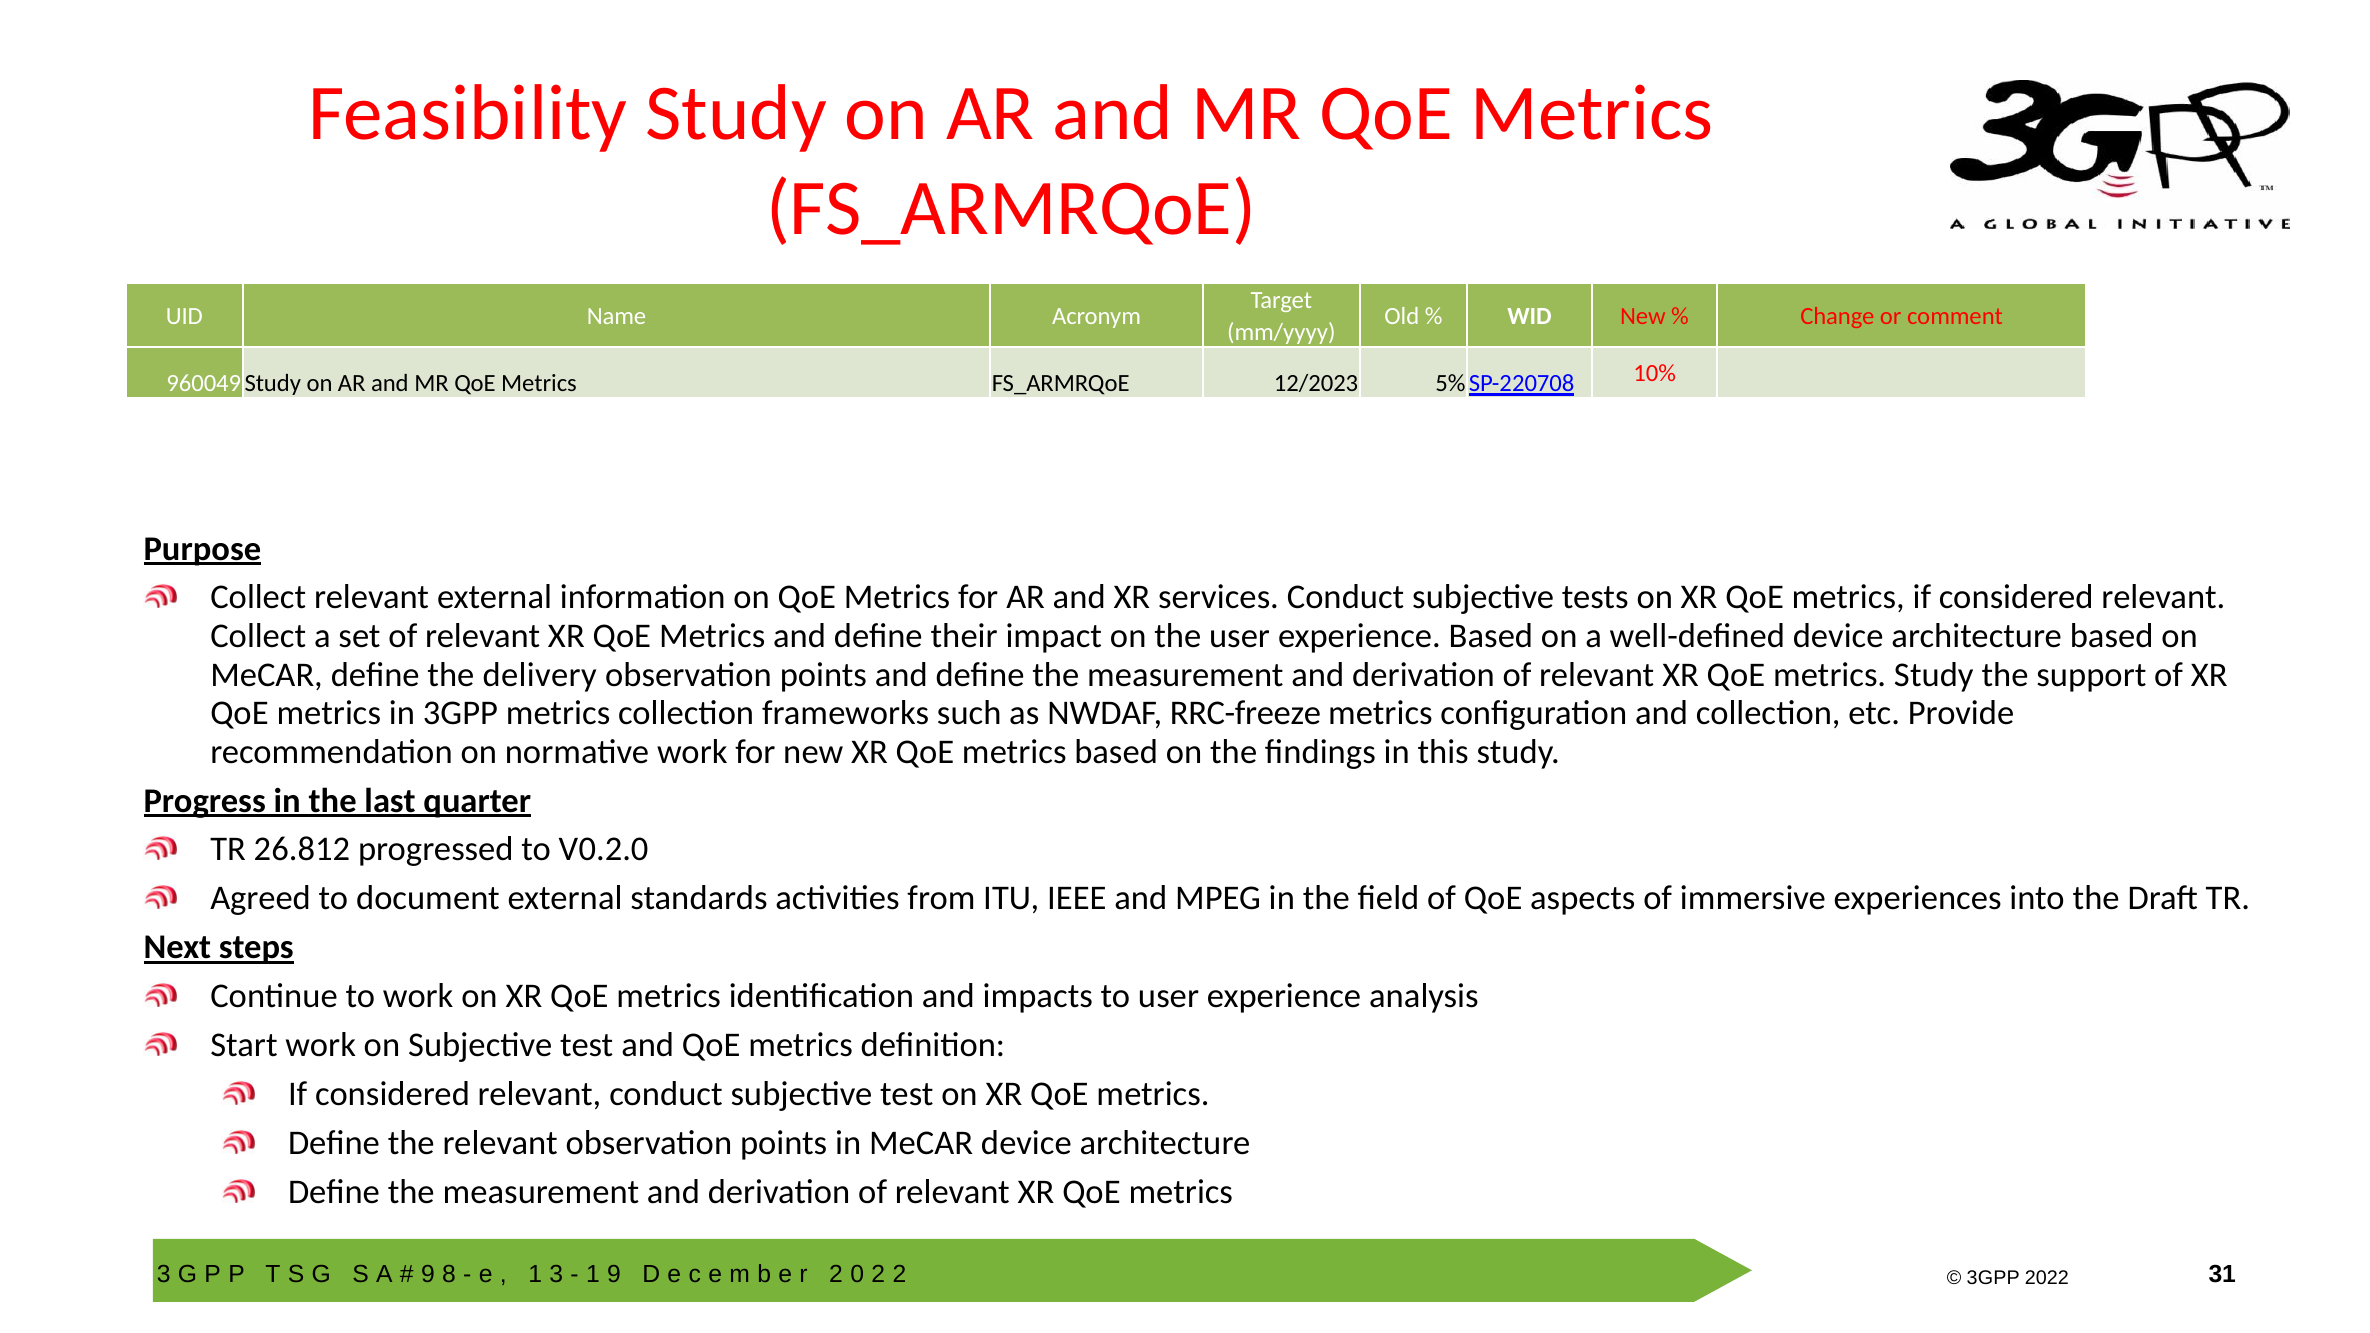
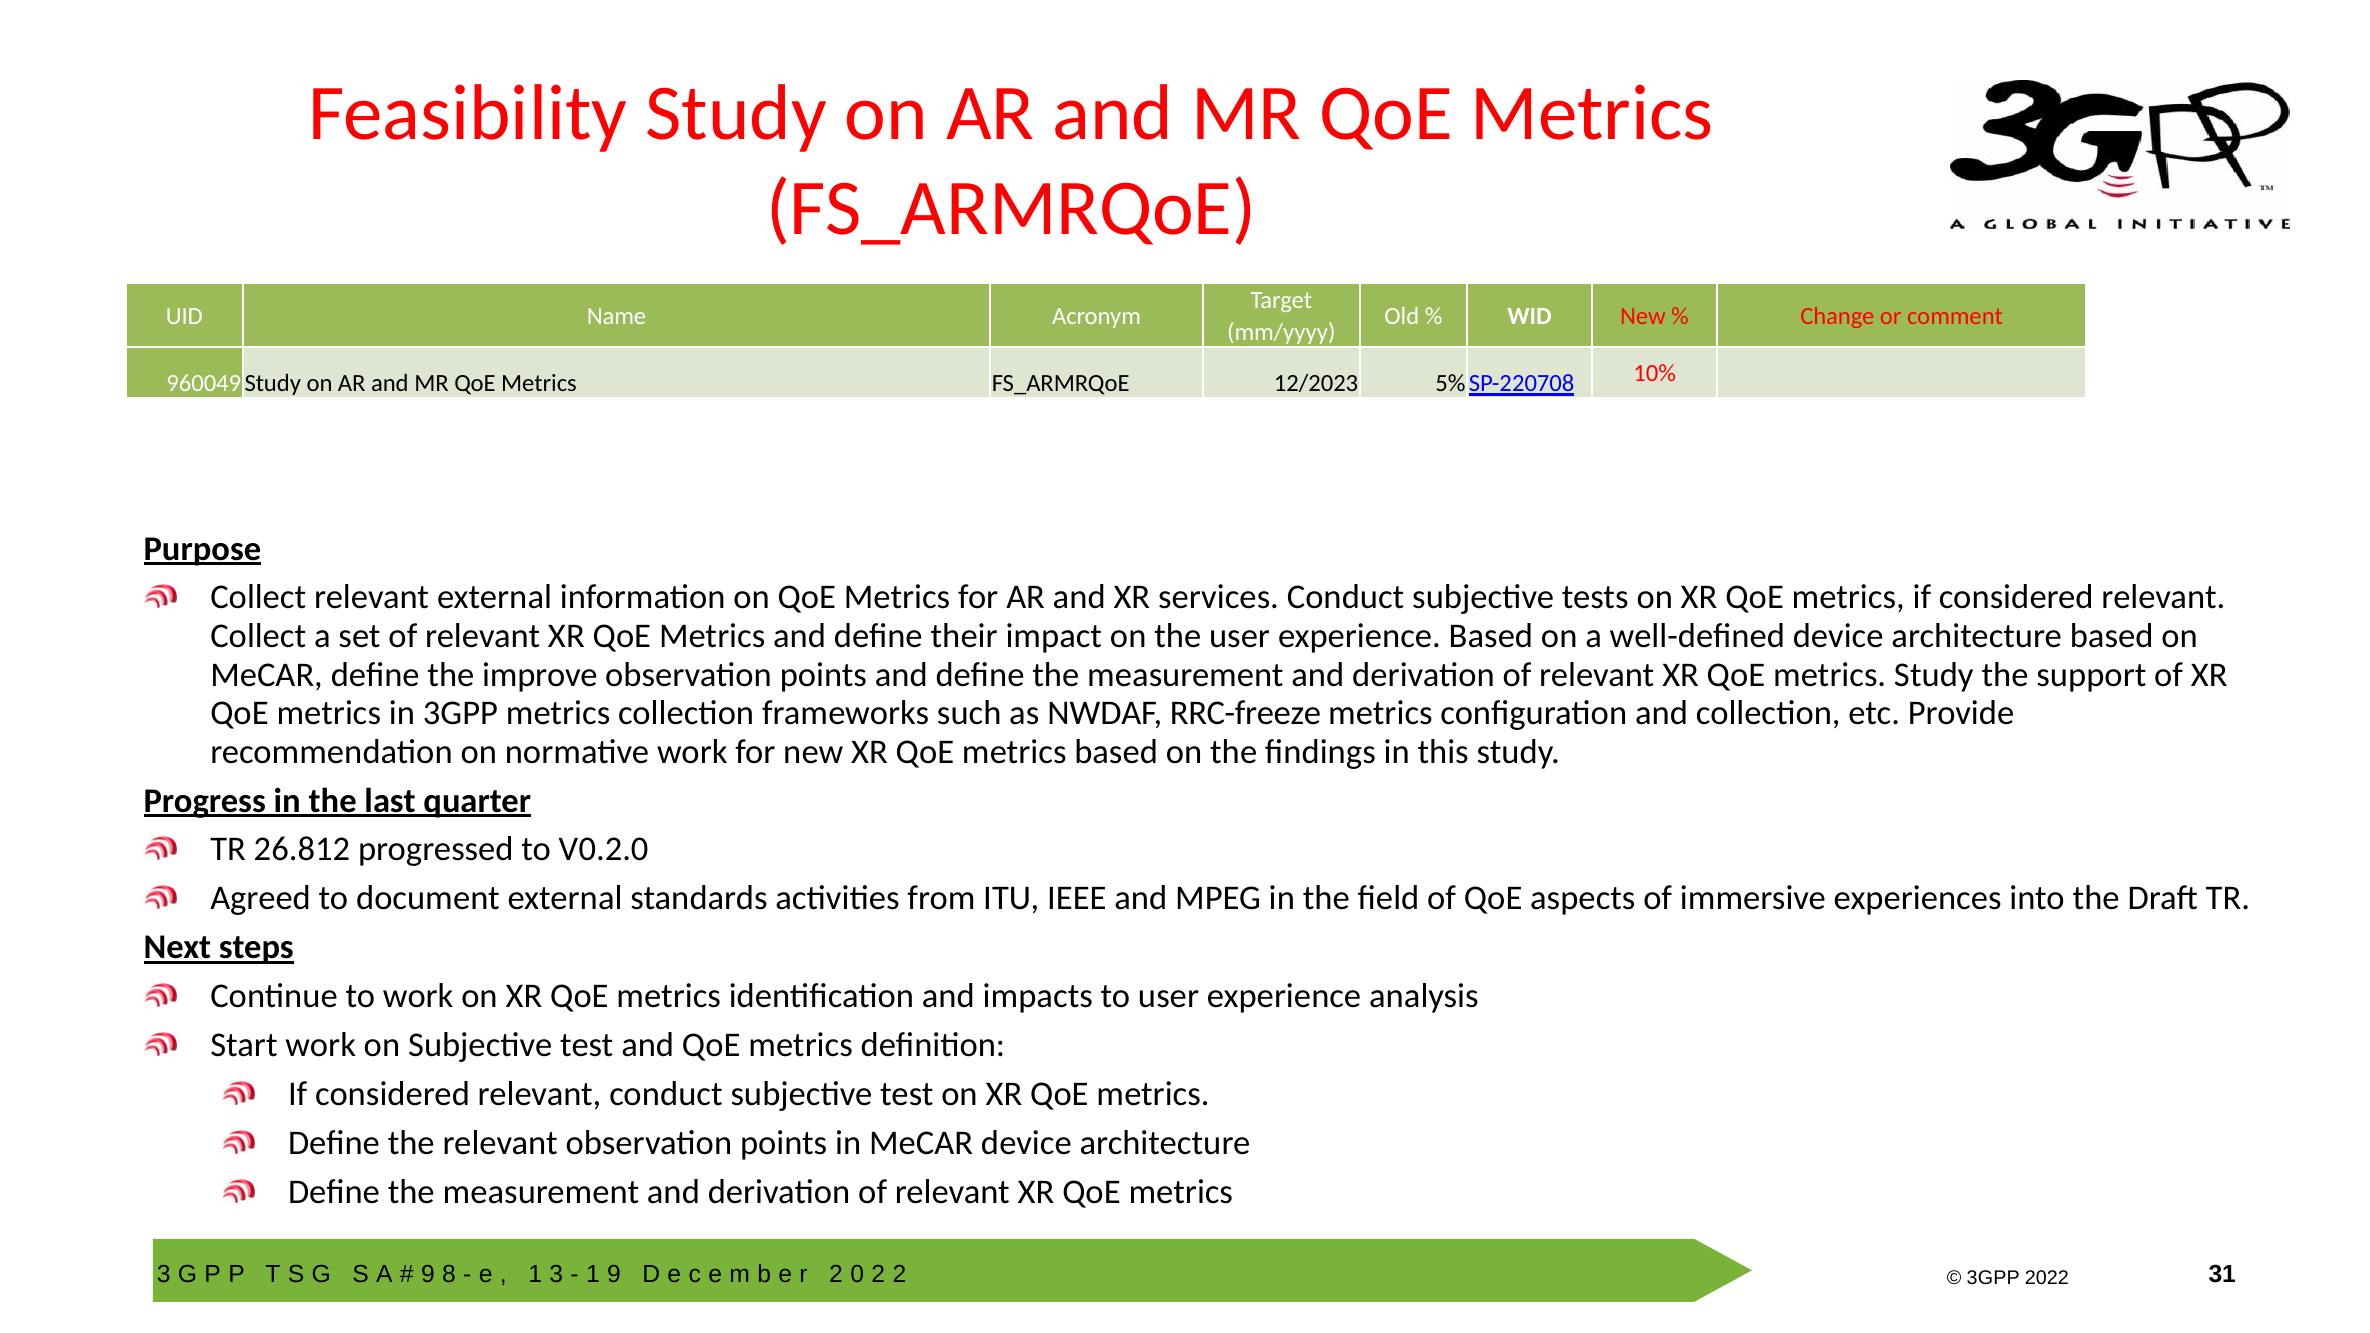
delivery: delivery -> improve
